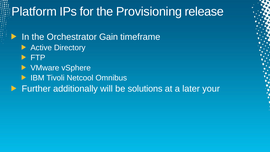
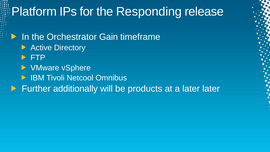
Provisioning: Provisioning -> Responding
solutions: solutions -> products
later your: your -> later
